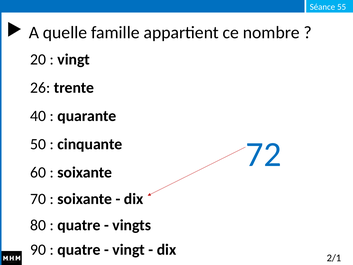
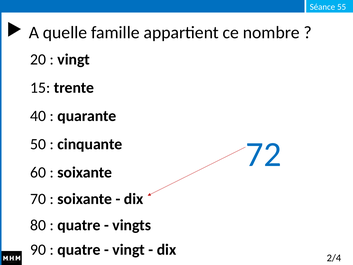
26: 26 -> 15
2/1: 2/1 -> 2/4
